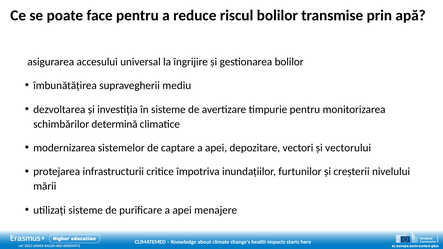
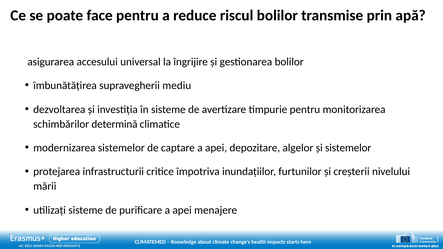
vectori: vectori -> algelor
și vectorului: vectorului -> sistemelor
